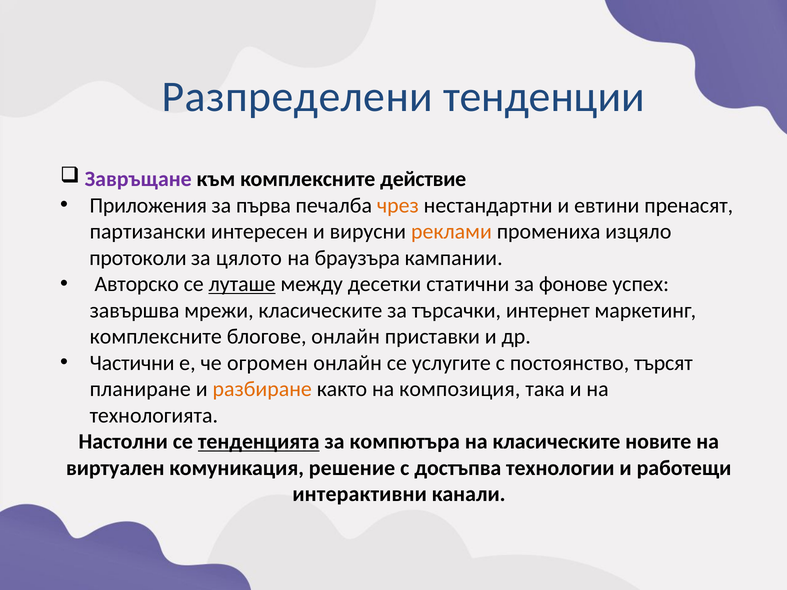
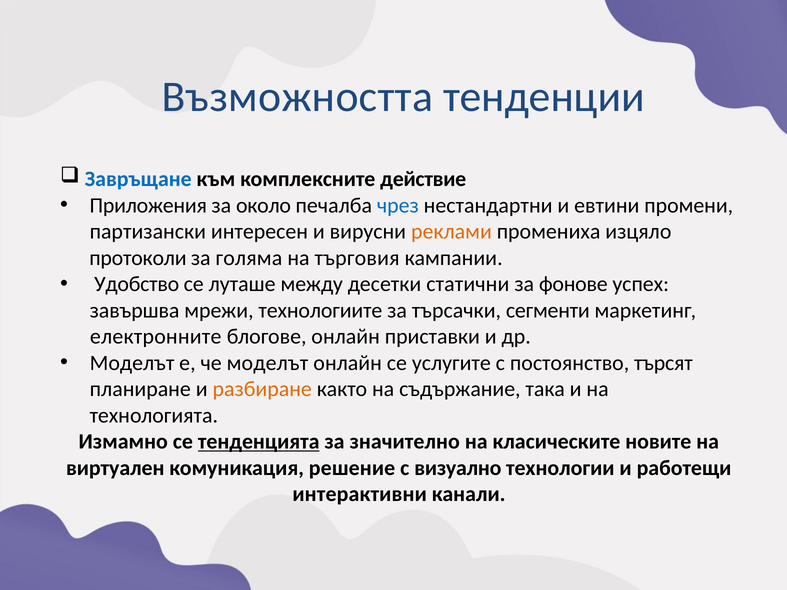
Разпределени: Разпределени -> Възможността
Завръщане colour: purple -> blue
първа: първа -> около
чрез colour: orange -> blue
пренасят: пренасят -> промени
цялото: цялото -> голяма
браузъра: браузъра -> търговия
Авторско: Авторско -> Удобство
луташе underline: present -> none
мрежи класическите: класическите -> технологиите
интернет: интернет -> сегменти
комплексните at (156, 337): комплексните -> електронните
Частични at (132, 363): Частични -> Моделът
че огромен: огромен -> моделът
композиция: композиция -> съдържание
Настолни: Настолни -> Измамно
компютъра: компютъра -> значително
достъпва: достъпва -> визуално
